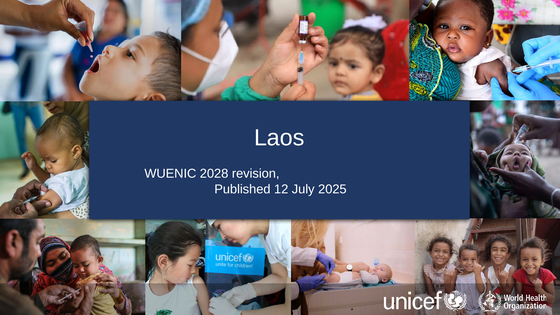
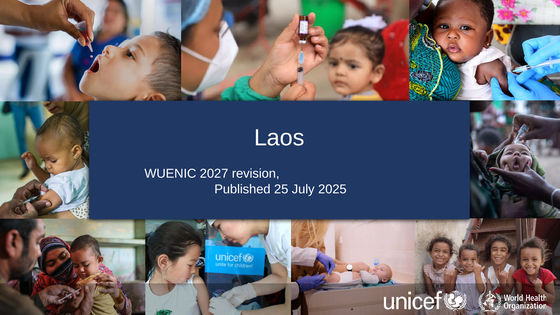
2028: 2028 -> 2027
12: 12 -> 25
